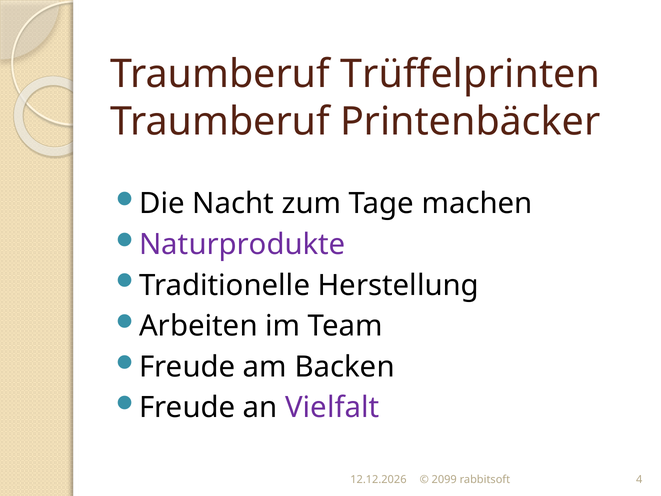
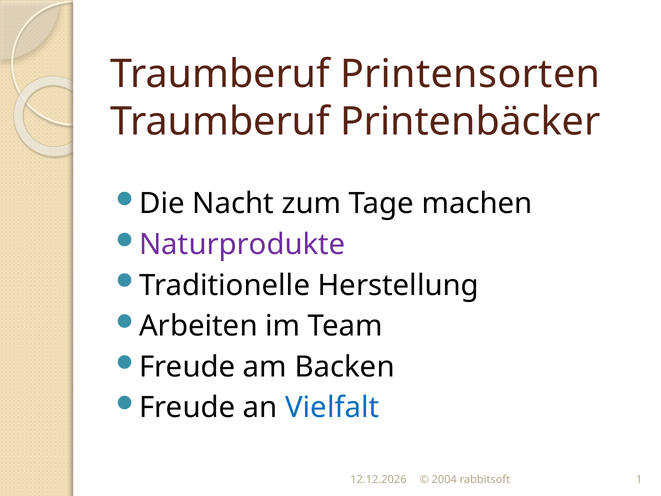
Trüffelprinten: Trüffelprinten -> Printensorten
Vielfalt colour: purple -> blue
2099: 2099 -> 2004
4: 4 -> 1
